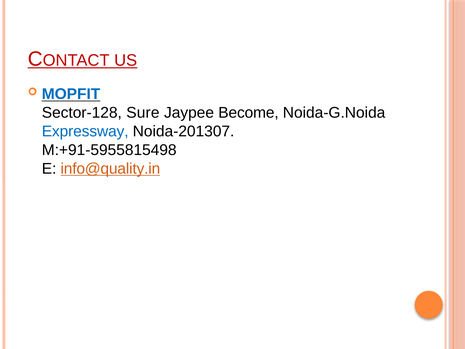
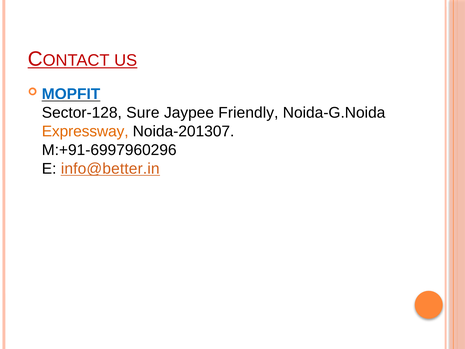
Become: Become -> Friendly
Expressway colour: blue -> orange
M:+91-5955815498: M:+91-5955815498 -> M:+91-6997960296
info@quality.in: info@quality.in -> info@better.in
